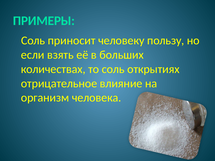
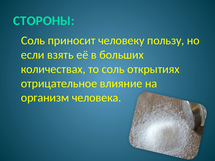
ПРИМЕРЫ: ПРИМЕРЫ -> СТОРОНЫ
